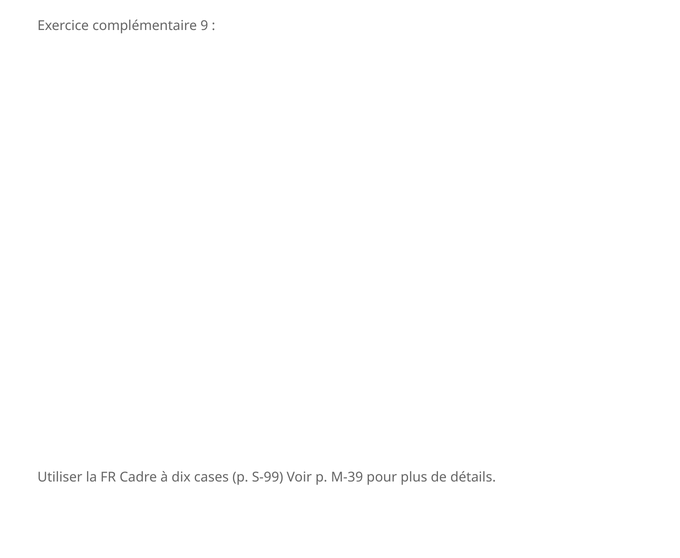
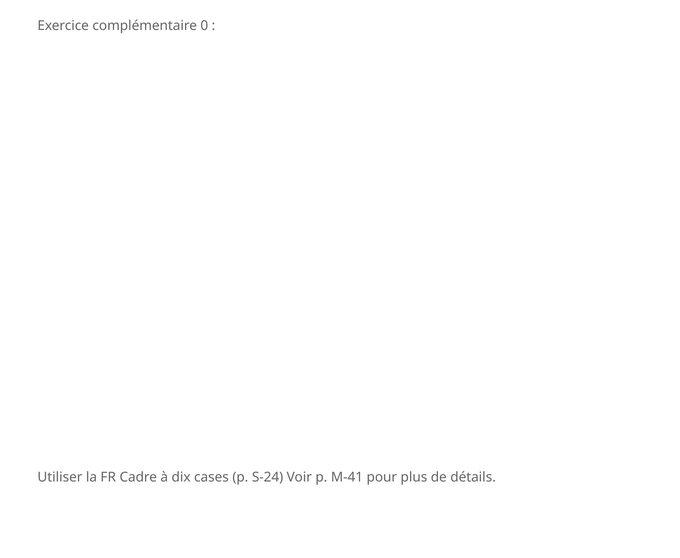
9: 9 -> 0
S-99: S-99 -> S-24
M-39: M-39 -> M-41
